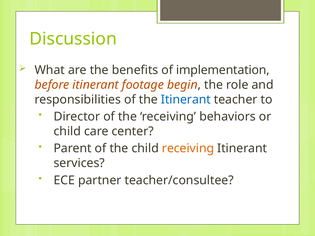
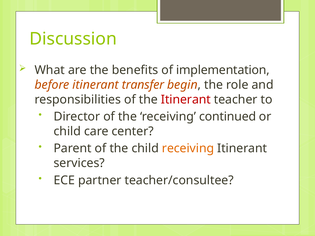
footage: footage -> transfer
Itinerant at (186, 100) colour: blue -> red
behaviors: behaviors -> continued
